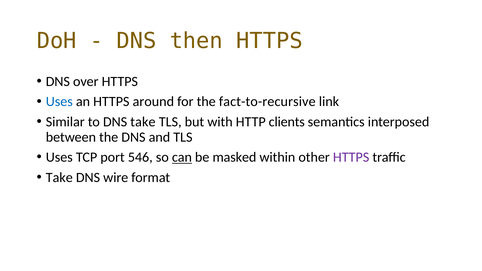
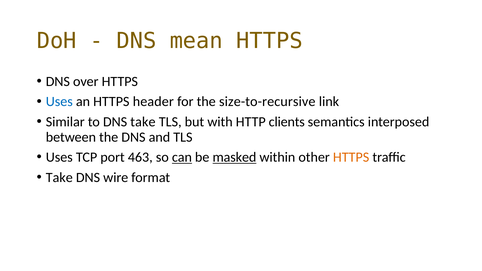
then: then -> mean
around: around -> header
fact-to-recursive: fact-to-recursive -> size-to-recursive
546: 546 -> 463
masked underline: none -> present
HTTPS at (351, 157) colour: purple -> orange
